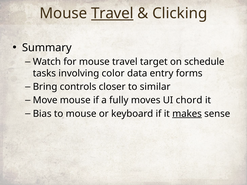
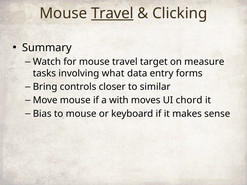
schedule: schedule -> measure
color: color -> what
fully: fully -> with
makes underline: present -> none
